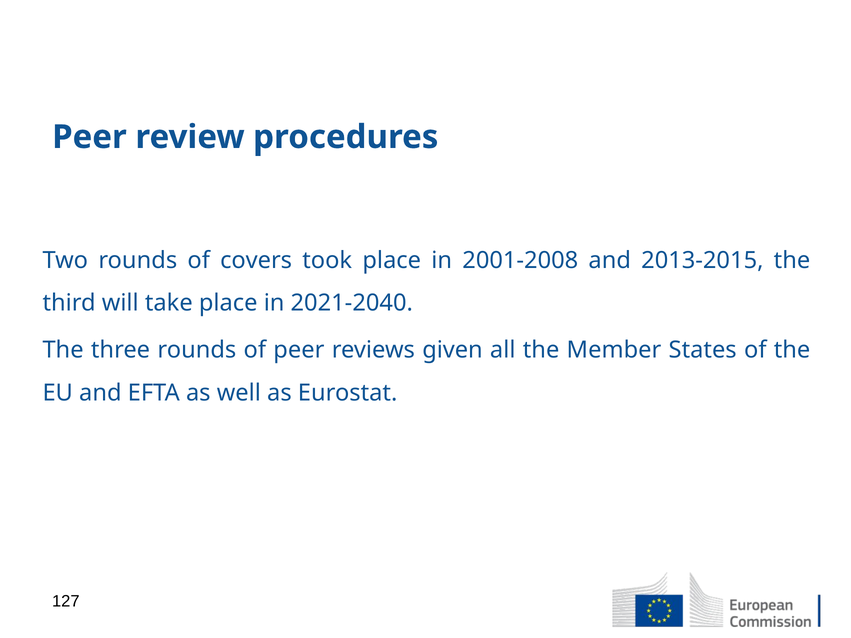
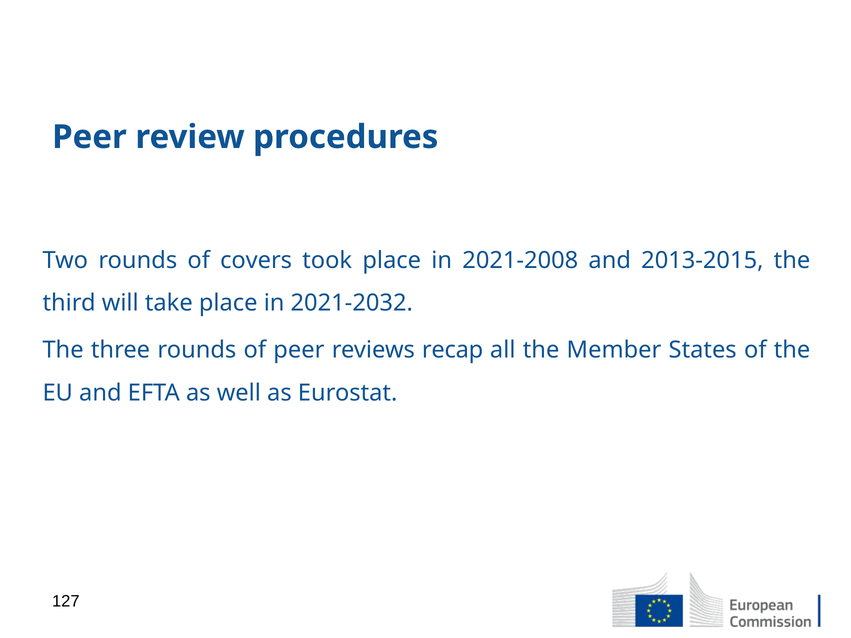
2001-2008: 2001-2008 -> 2021-2008
2021-2040: 2021-2040 -> 2021-2032
given: given -> recap
